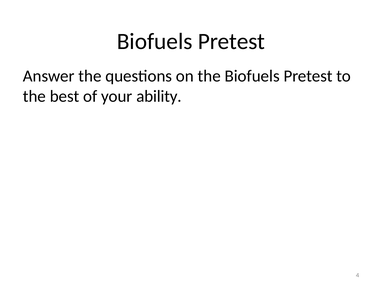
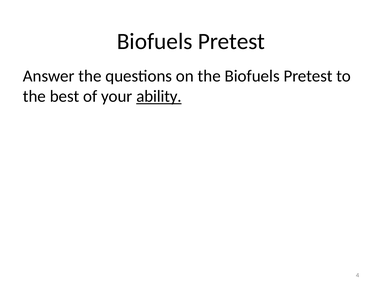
ability underline: none -> present
